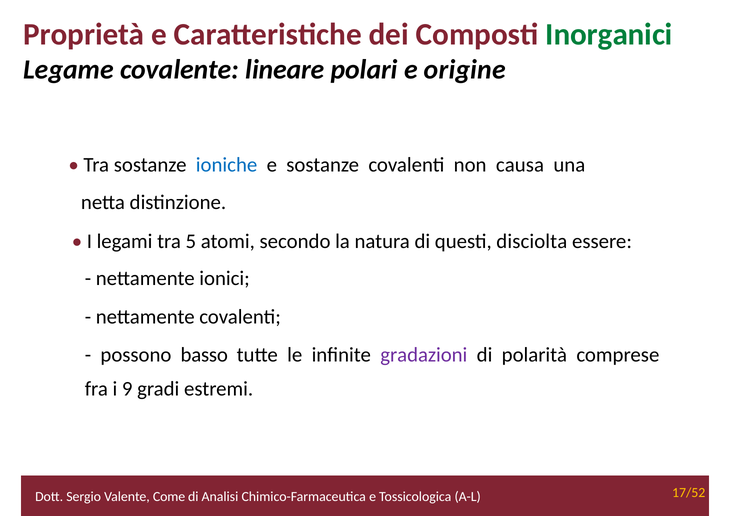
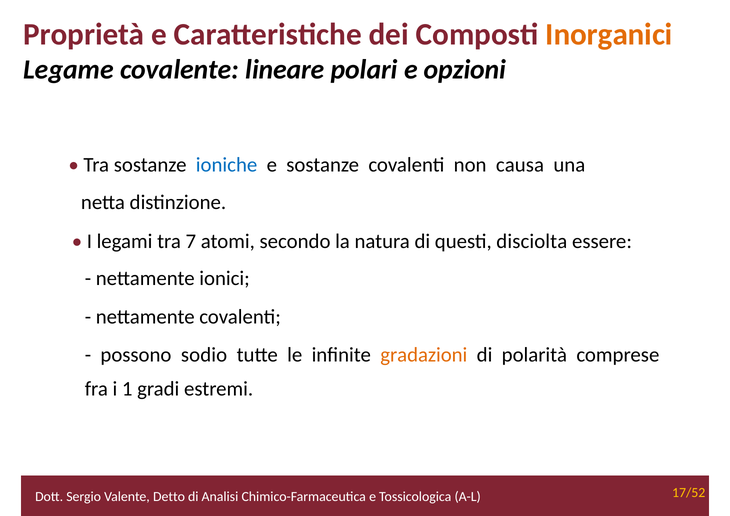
Inorganici colour: green -> orange
origine: origine -> opzioni
5: 5 -> 7
basso: basso -> sodio
gradazioni colour: purple -> orange
9: 9 -> 1
Come: Come -> Detto
